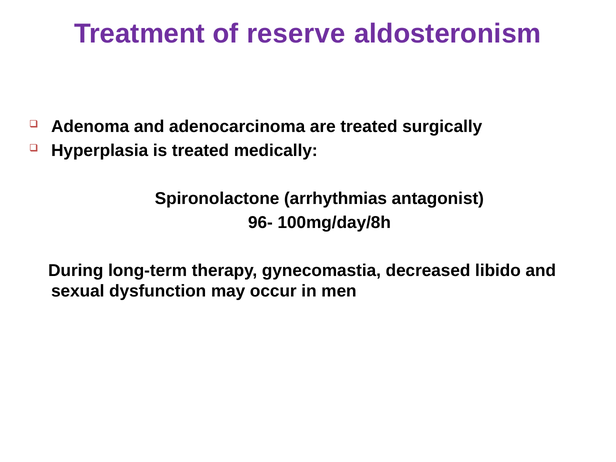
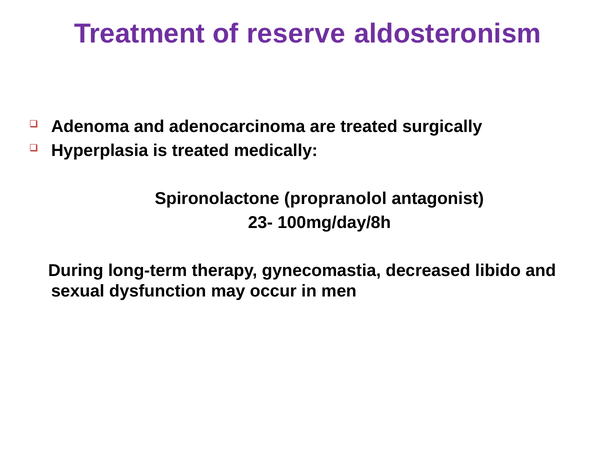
arrhythmias: arrhythmias -> propranolol
96-: 96- -> 23-
